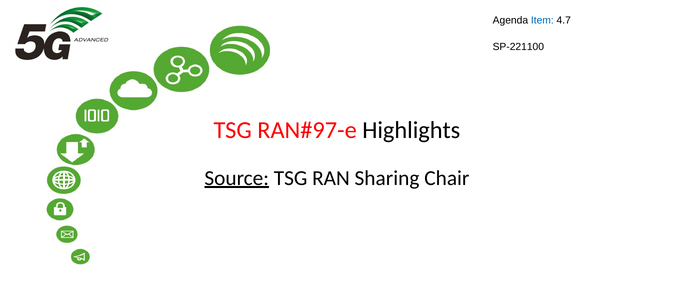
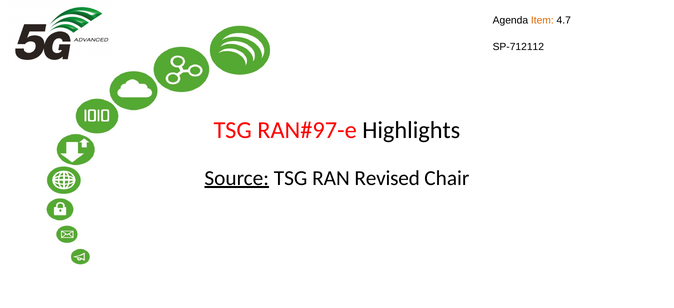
Item colour: blue -> orange
SP-221100: SP-221100 -> SP-712112
Sharing: Sharing -> Revised
